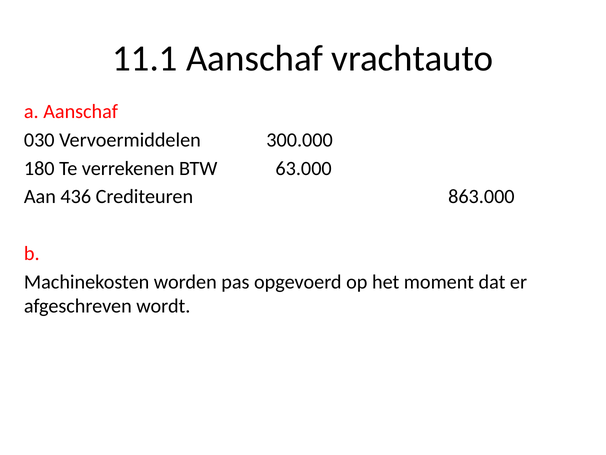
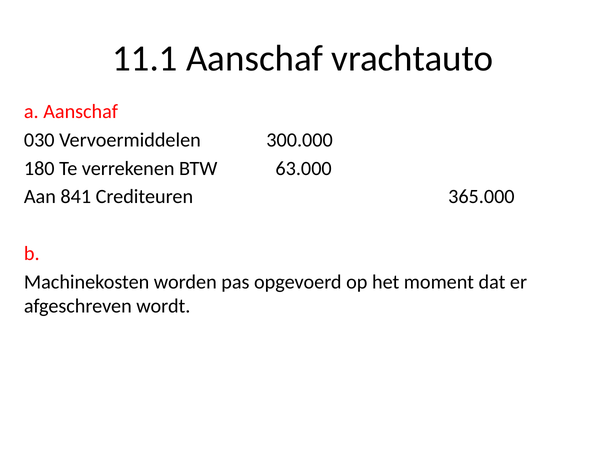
436: 436 -> 841
863.000: 863.000 -> 365.000
